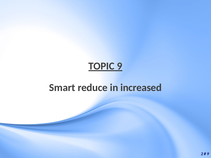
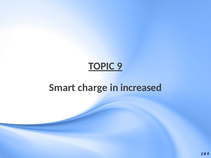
reduce: reduce -> charge
